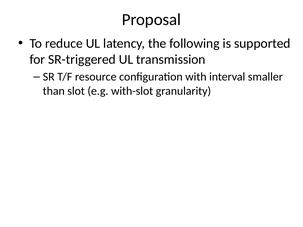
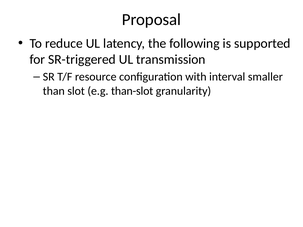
with-slot: with-slot -> than-slot
